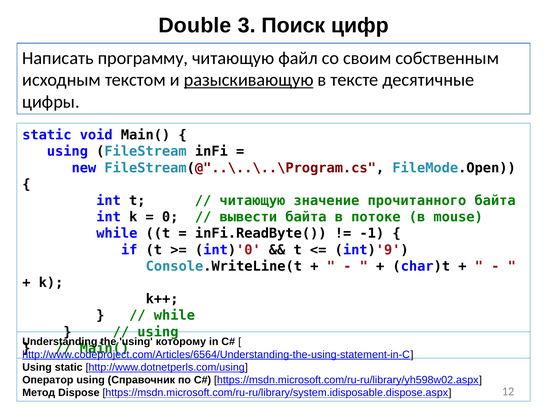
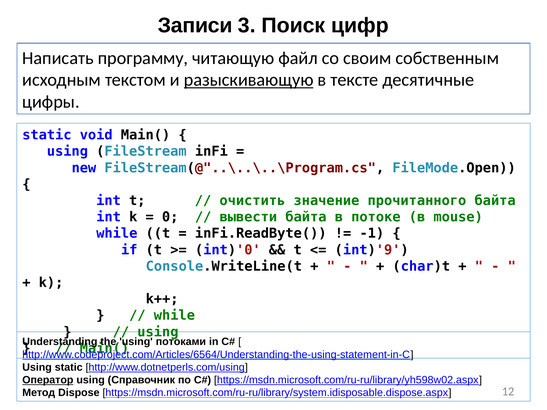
Double: Double -> Записи
читающую at (252, 201): читающую -> очистить
которому: которому -> потоками
Оператор underline: none -> present
